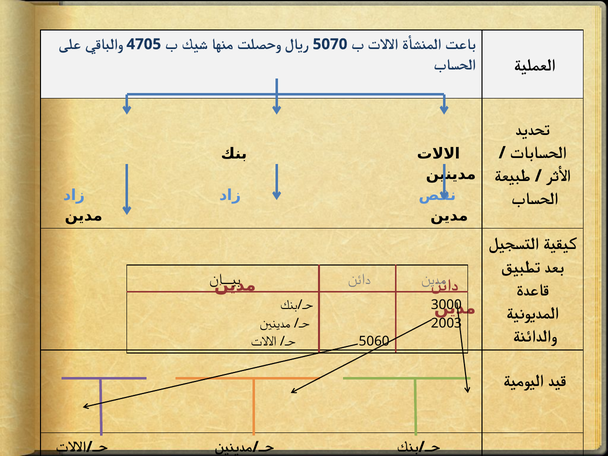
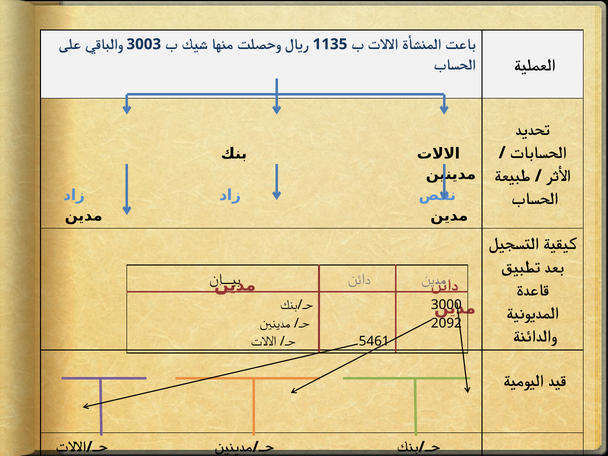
4705: 4705 -> 3003
5070: 5070 -> 1135
2003: 2003 -> 2092
5060: 5060 -> 5461
